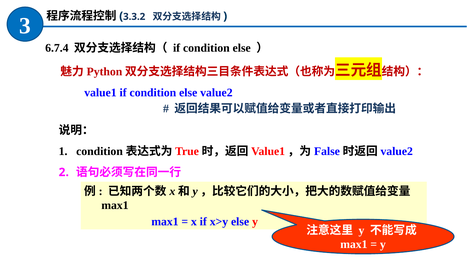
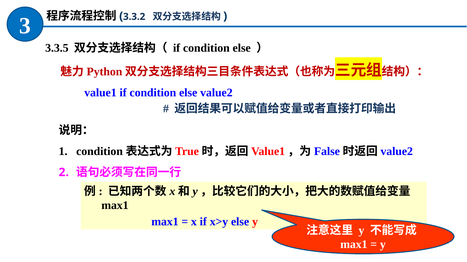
6.7.4: 6.7.4 -> 3.3.5
